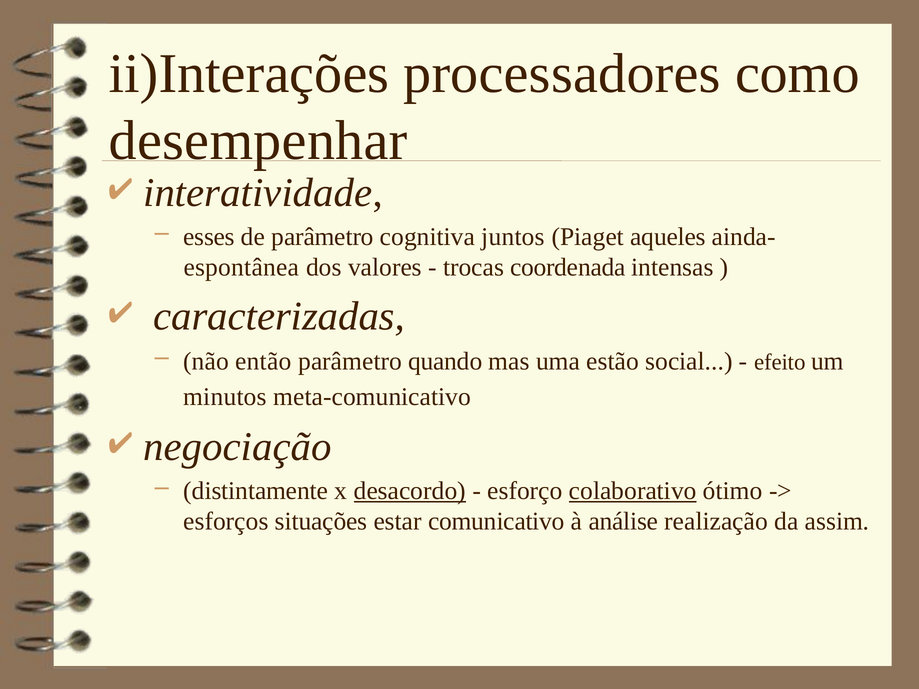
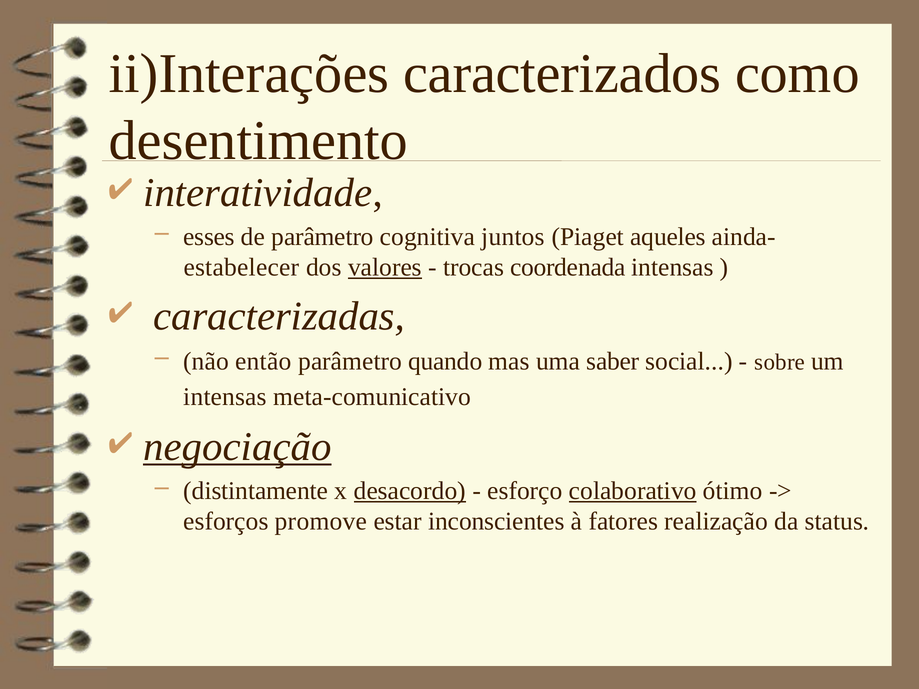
processadores: processadores -> caracterizados
desempenhar: desempenhar -> desentimento
espontânea: espontânea -> estabelecer
valores underline: none -> present
estão: estão -> saber
efeito: efeito -> sobre
minutos at (225, 397): minutos -> intensas
negociação underline: none -> present
situações: situações -> promove
comunicativo: comunicativo -> inconscientes
análise: análise -> fatores
assim: assim -> status
